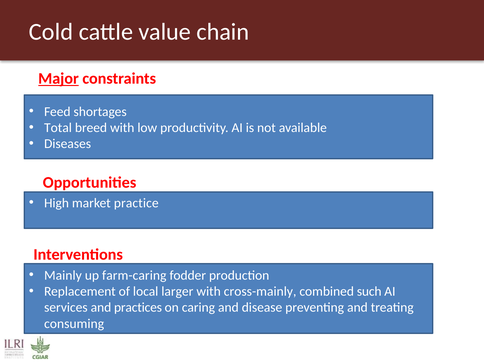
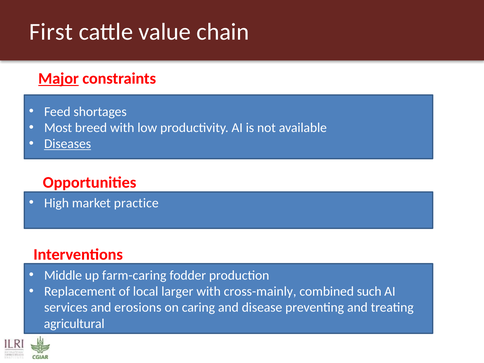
Cold: Cold -> First
Total: Total -> Most
Diseases underline: none -> present
Mainly: Mainly -> Middle
practices: practices -> erosions
consuming: consuming -> agricultural
